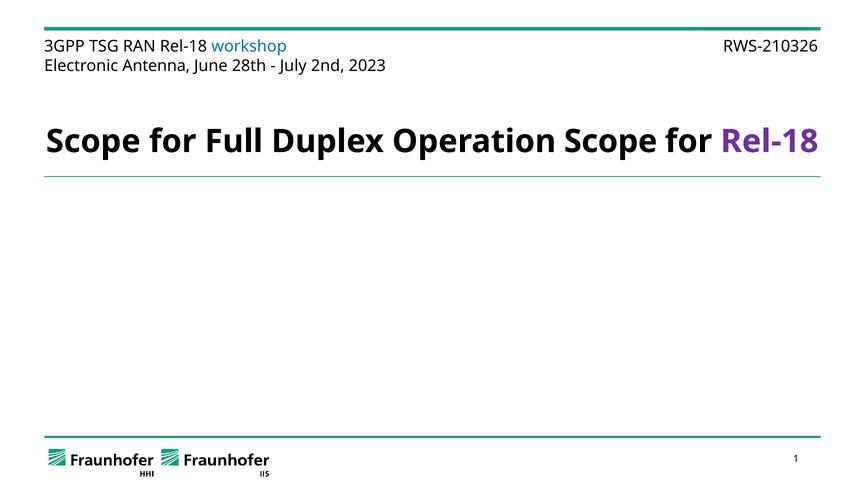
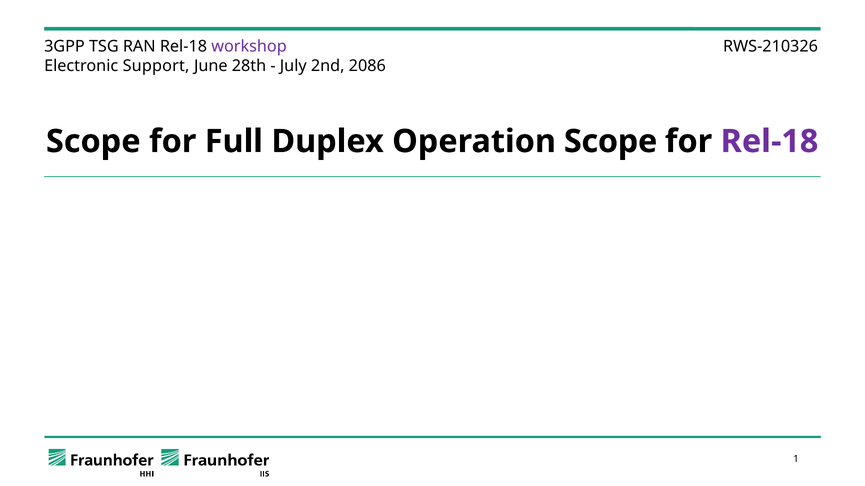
workshop colour: blue -> purple
Antenna: Antenna -> Support
2023: 2023 -> 2086
